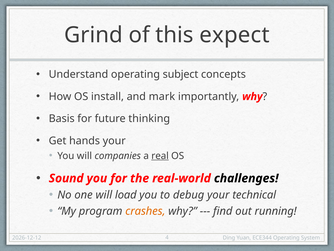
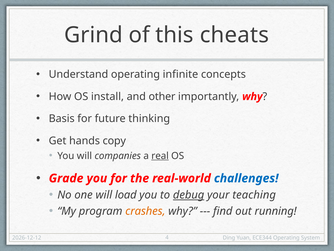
expect: expect -> cheats
subject: subject -> infinite
mark: mark -> other
hands your: your -> copy
Sound: Sound -> Grade
challenges colour: black -> blue
debug underline: none -> present
technical: technical -> teaching
